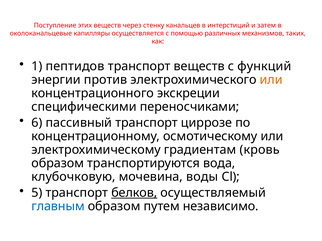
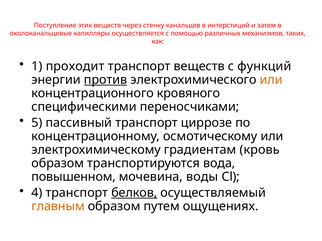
пептидов: пептидов -> проходит
против underline: none -> present
экскреции: экскреции -> кровяного
6: 6 -> 5
клубочковую: клубочковую -> повышенном
5: 5 -> 4
главным colour: blue -> orange
независимо: независимо -> ощущениях
